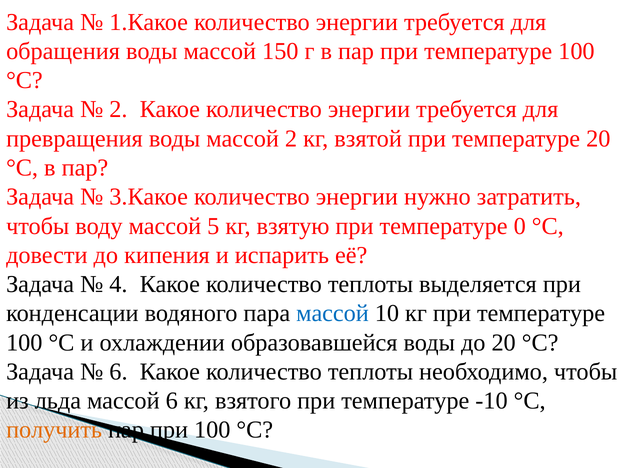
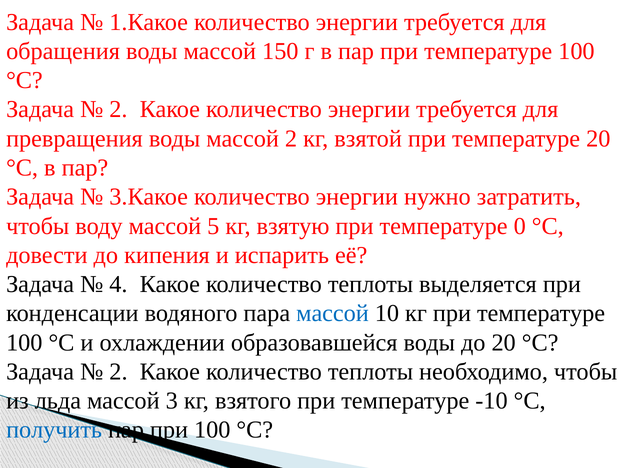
6 at (118, 372): 6 -> 2
массой 6: 6 -> 3
получить colour: orange -> blue
